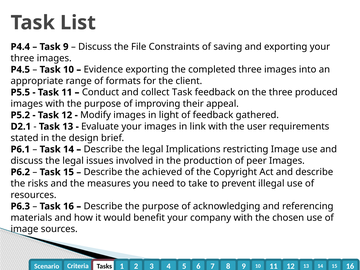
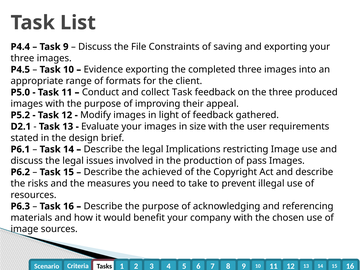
P5.5: P5.5 -> P5.0
link: link -> size
peer: peer -> pass
